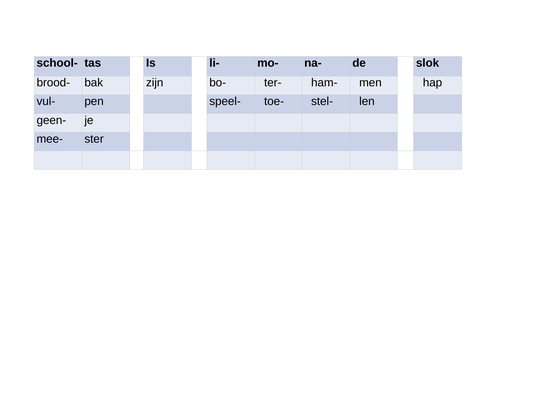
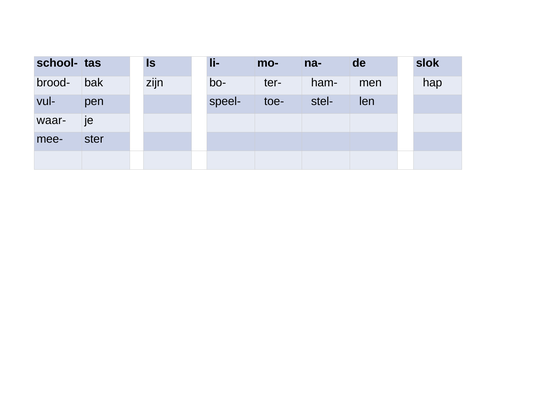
geen-: geen- -> waar-
